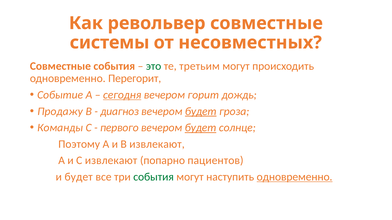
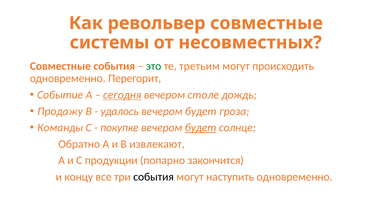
горит: горит -> столе
диагноз: диагноз -> удалось
будет at (201, 111) underline: present -> none
первого: первого -> покупке
Поэтому: Поэтому -> Обратно
С извлекают: извлекают -> продукции
пациентов: пациентов -> закончится
и будет: будет -> концу
события at (154, 177) colour: green -> black
одновременно at (295, 177) underline: present -> none
